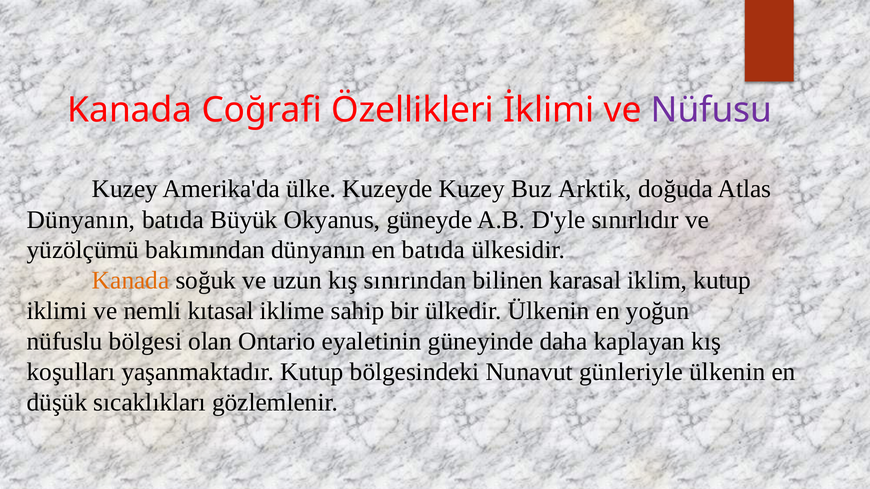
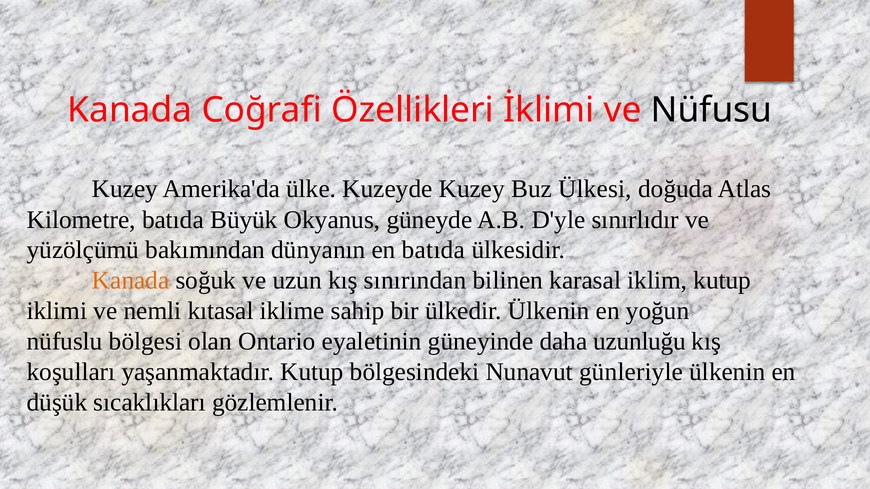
Nüfusu colour: purple -> black
Arktik: Arktik -> Ülkesi
Dünyanın at (81, 220): Dünyanın -> Kilometre
kaplayan: kaplayan -> uzunluğu
